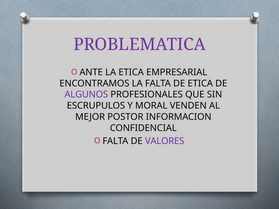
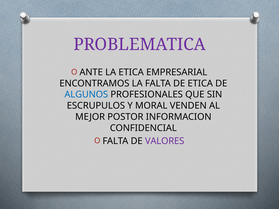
ALGUNOS colour: purple -> blue
